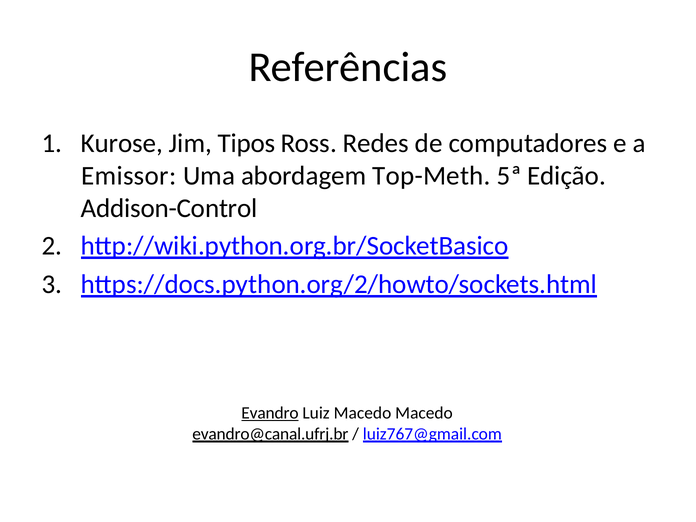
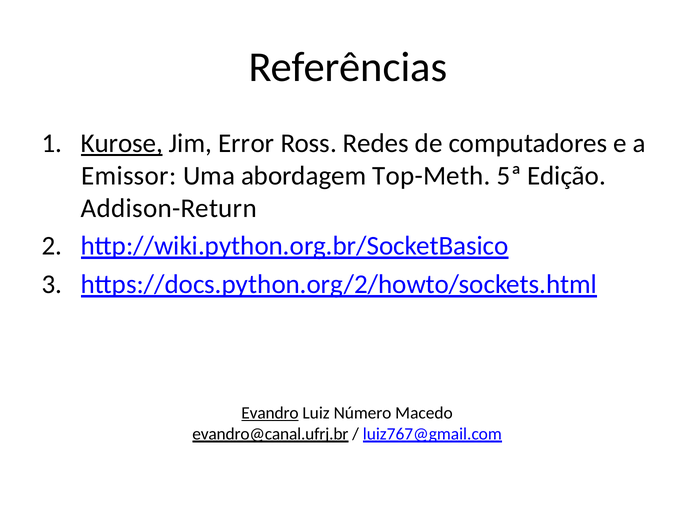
Kurose underline: none -> present
Tipos: Tipos -> Error
Addison-Control: Addison-Control -> Addison-Return
Luiz Macedo: Macedo -> Número
